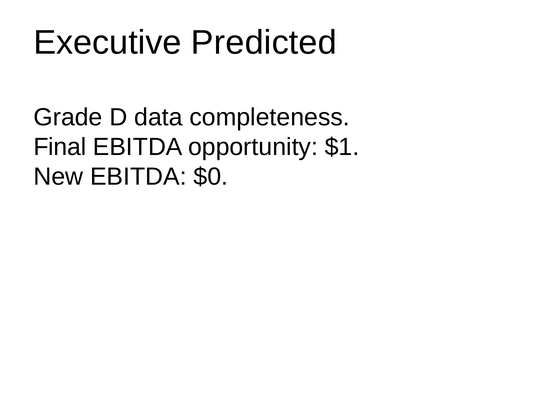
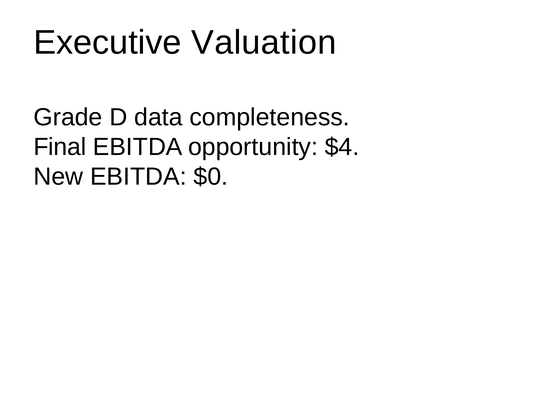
Predicted: Predicted -> Valuation
$1: $1 -> $4
